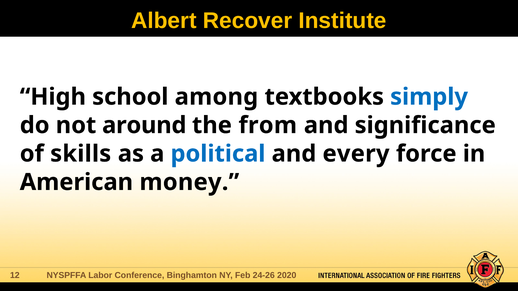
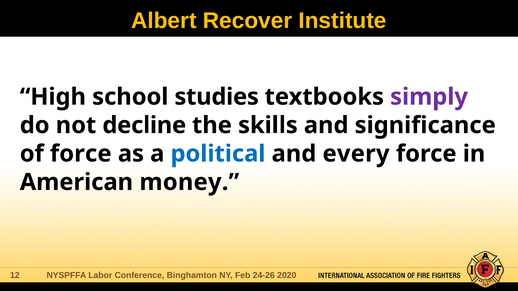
among: among -> studies
simply colour: blue -> purple
around: around -> decline
from: from -> skills
of skills: skills -> force
